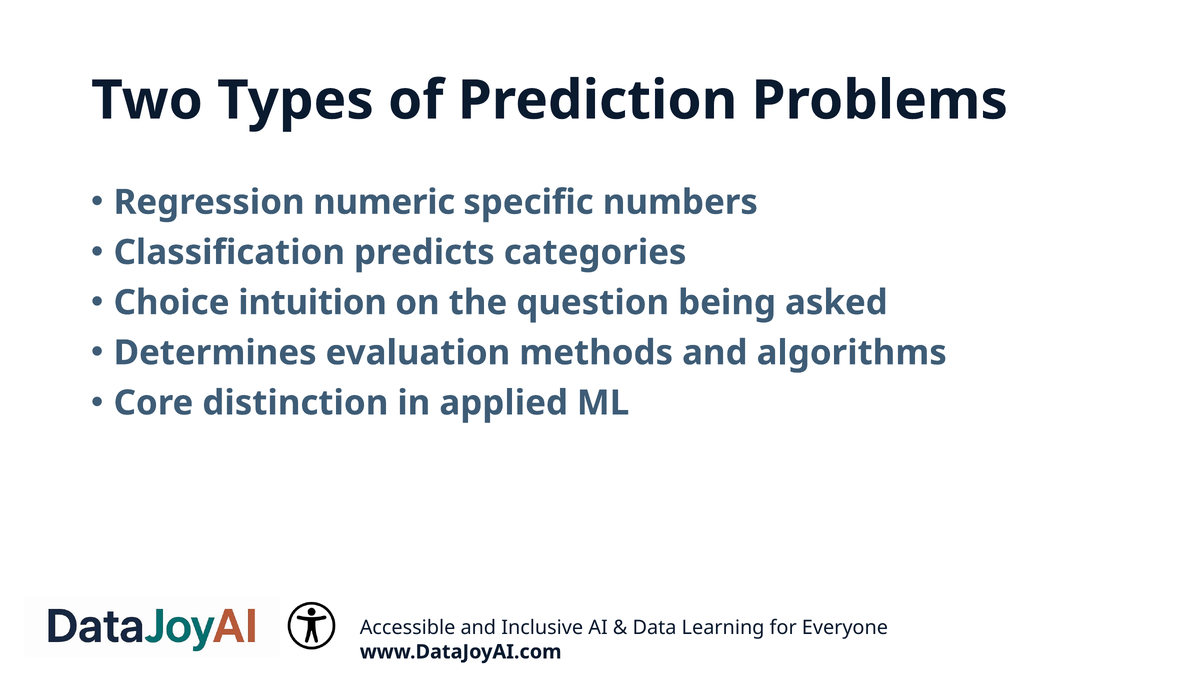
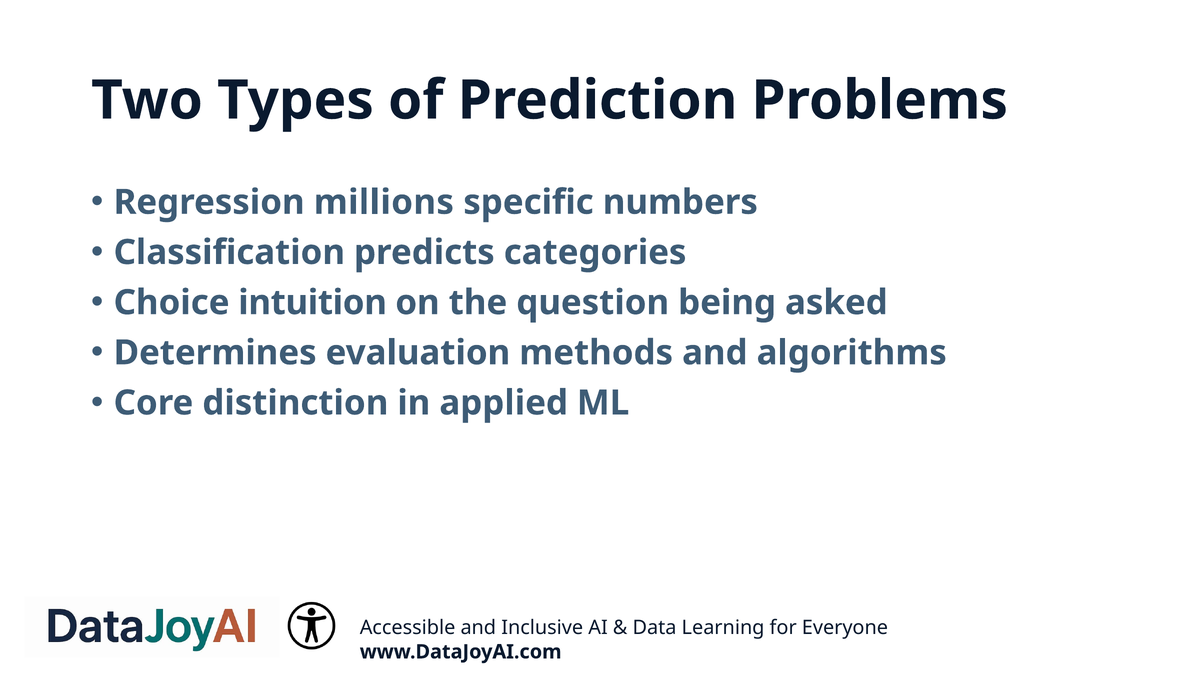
numeric: numeric -> millions
